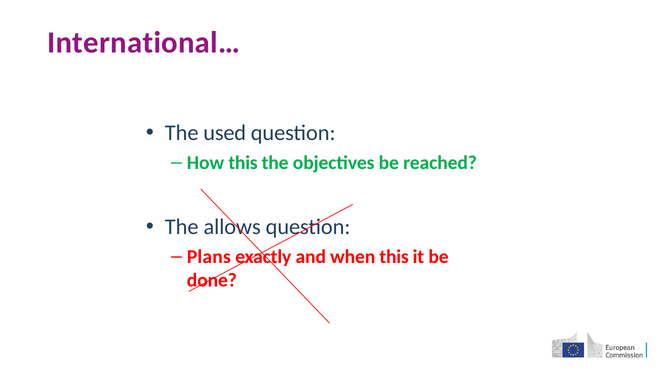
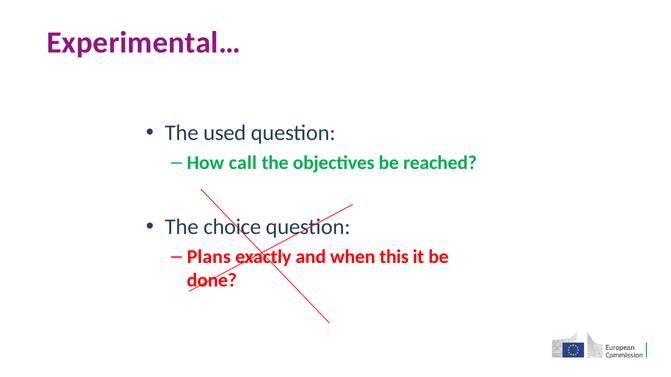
International…: International… -> Experimental…
How this: this -> call
allows: allows -> choice
